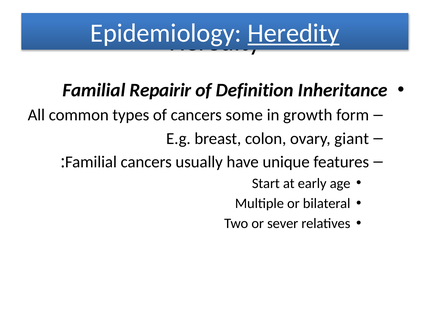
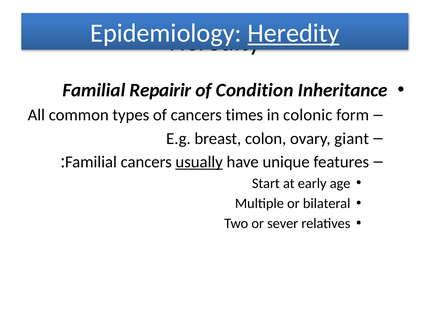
Definition: Definition -> Condition
some: some -> times
growth: growth -> colonic
usually underline: none -> present
